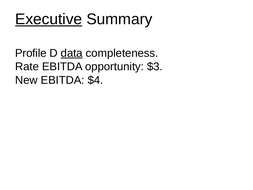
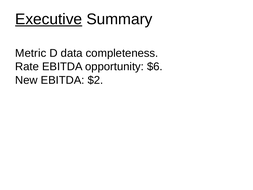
Profile: Profile -> Metric
data underline: present -> none
$3: $3 -> $6
$4: $4 -> $2
